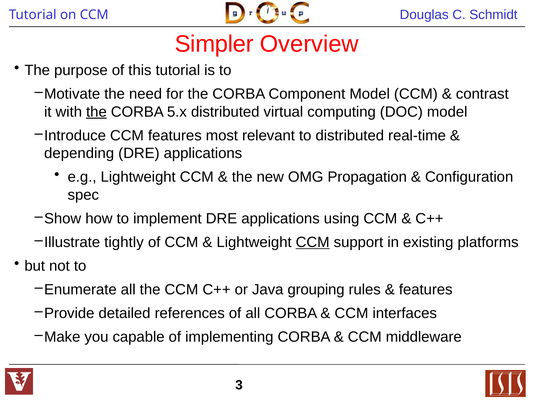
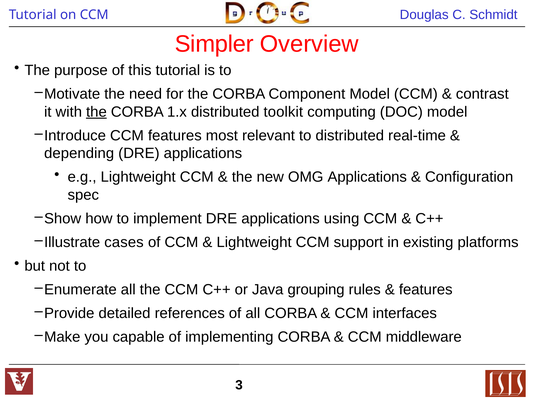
5.x: 5.x -> 1.x
virtual: virtual -> toolkit
OMG Propagation: Propagation -> Applications
tightly: tightly -> cases
CCM at (313, 243) underline: present -> none
